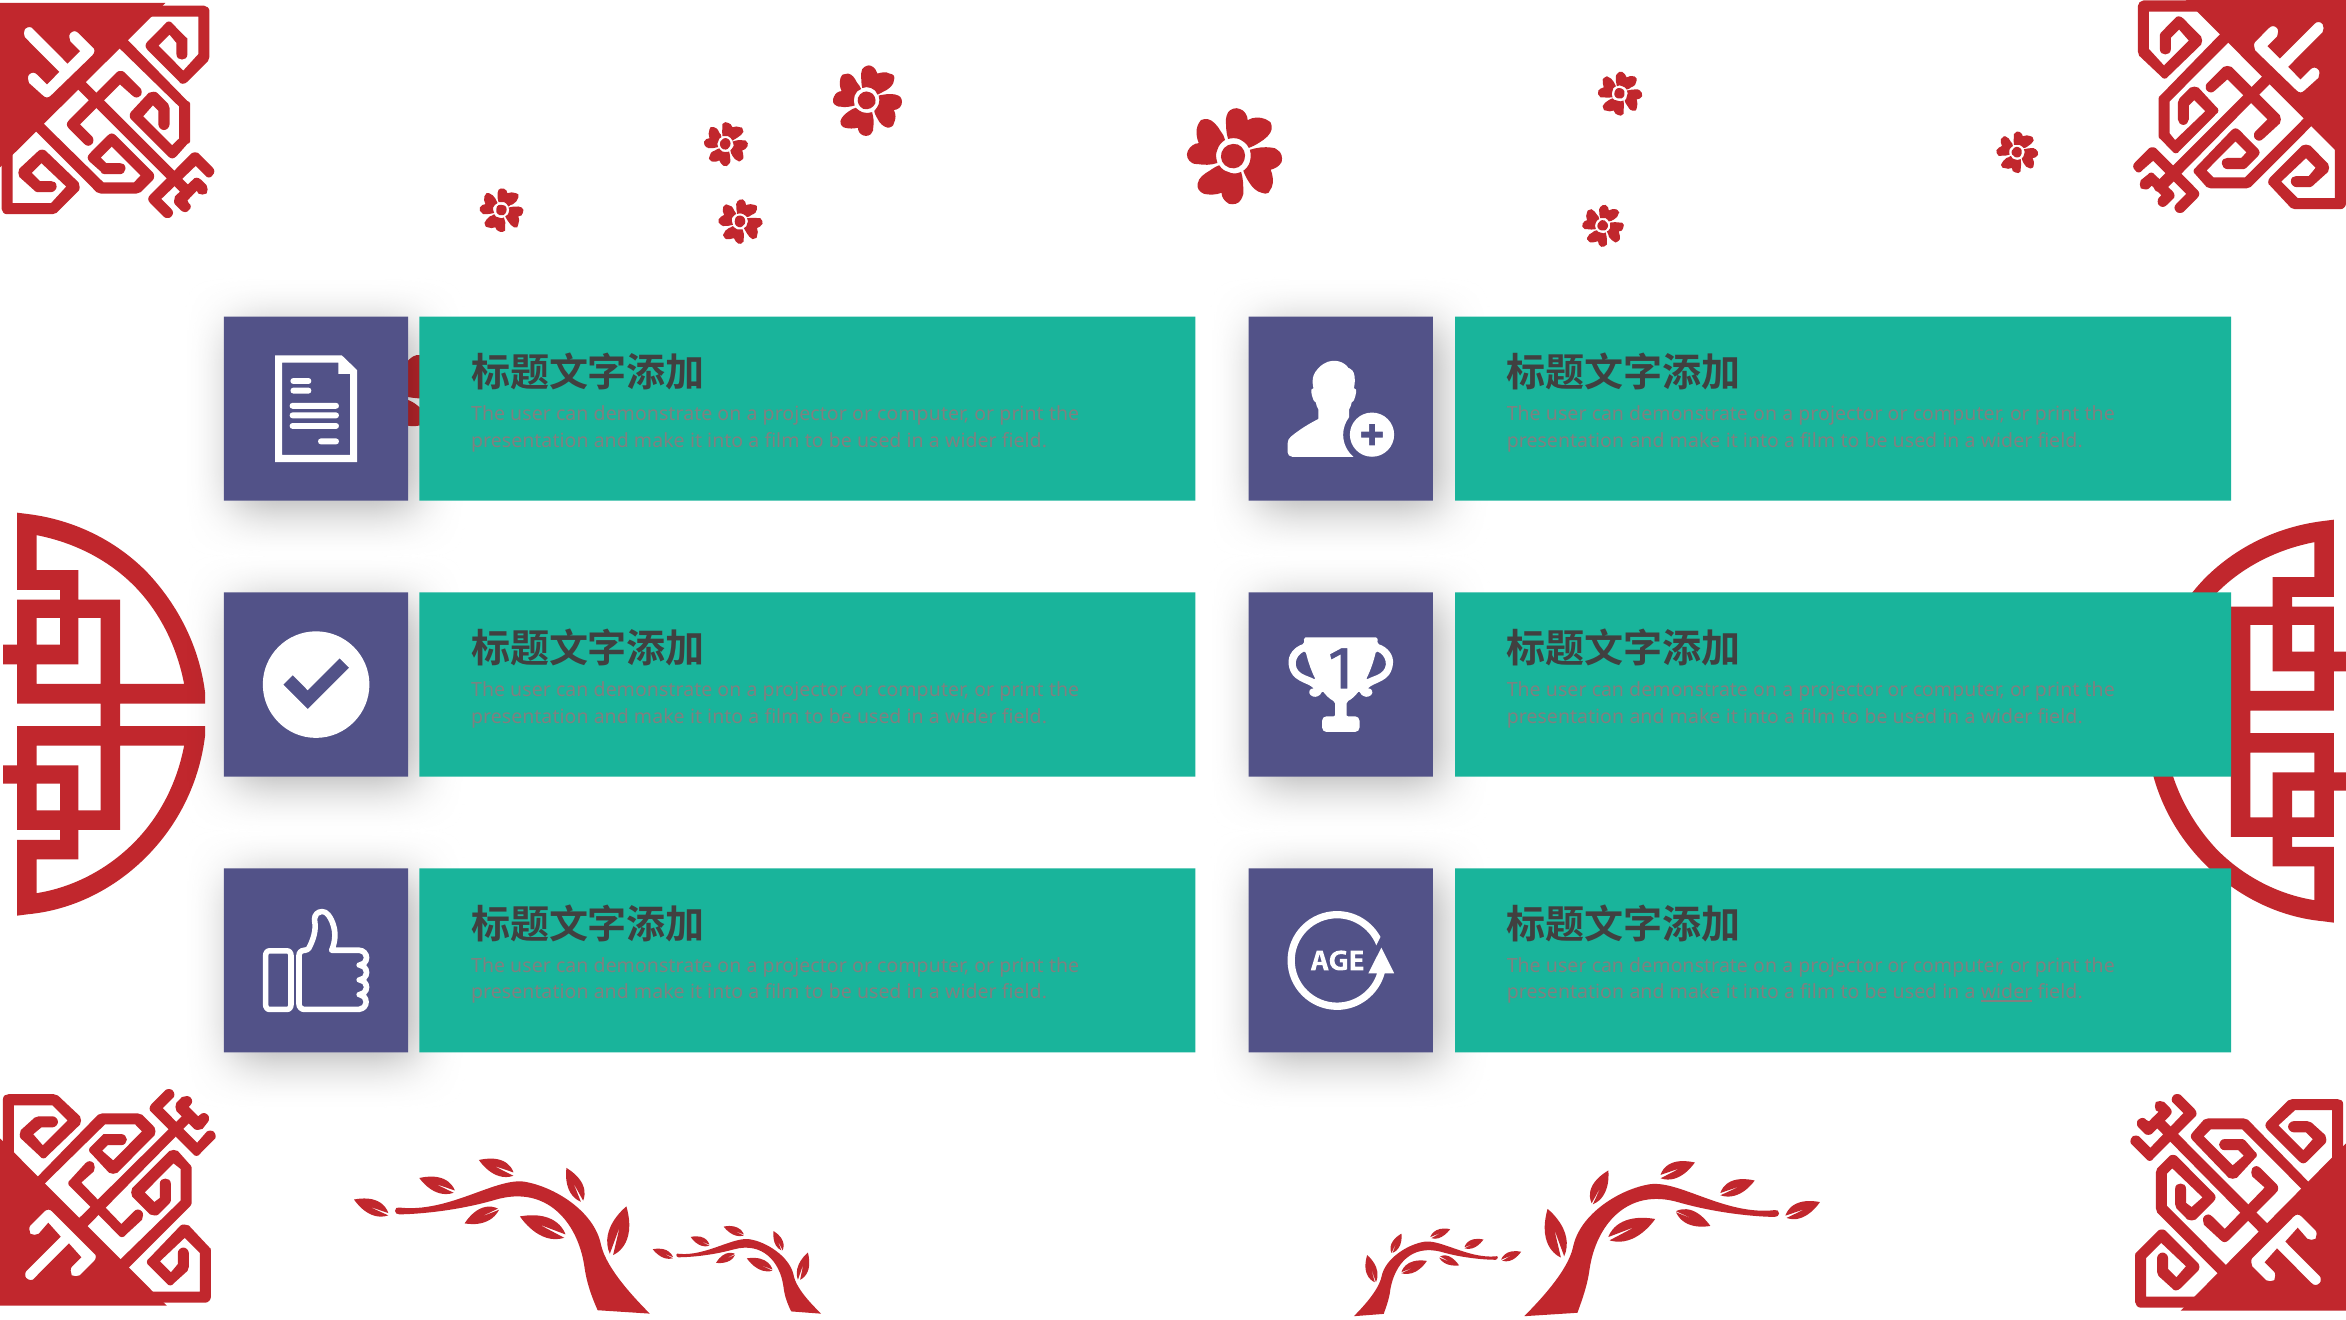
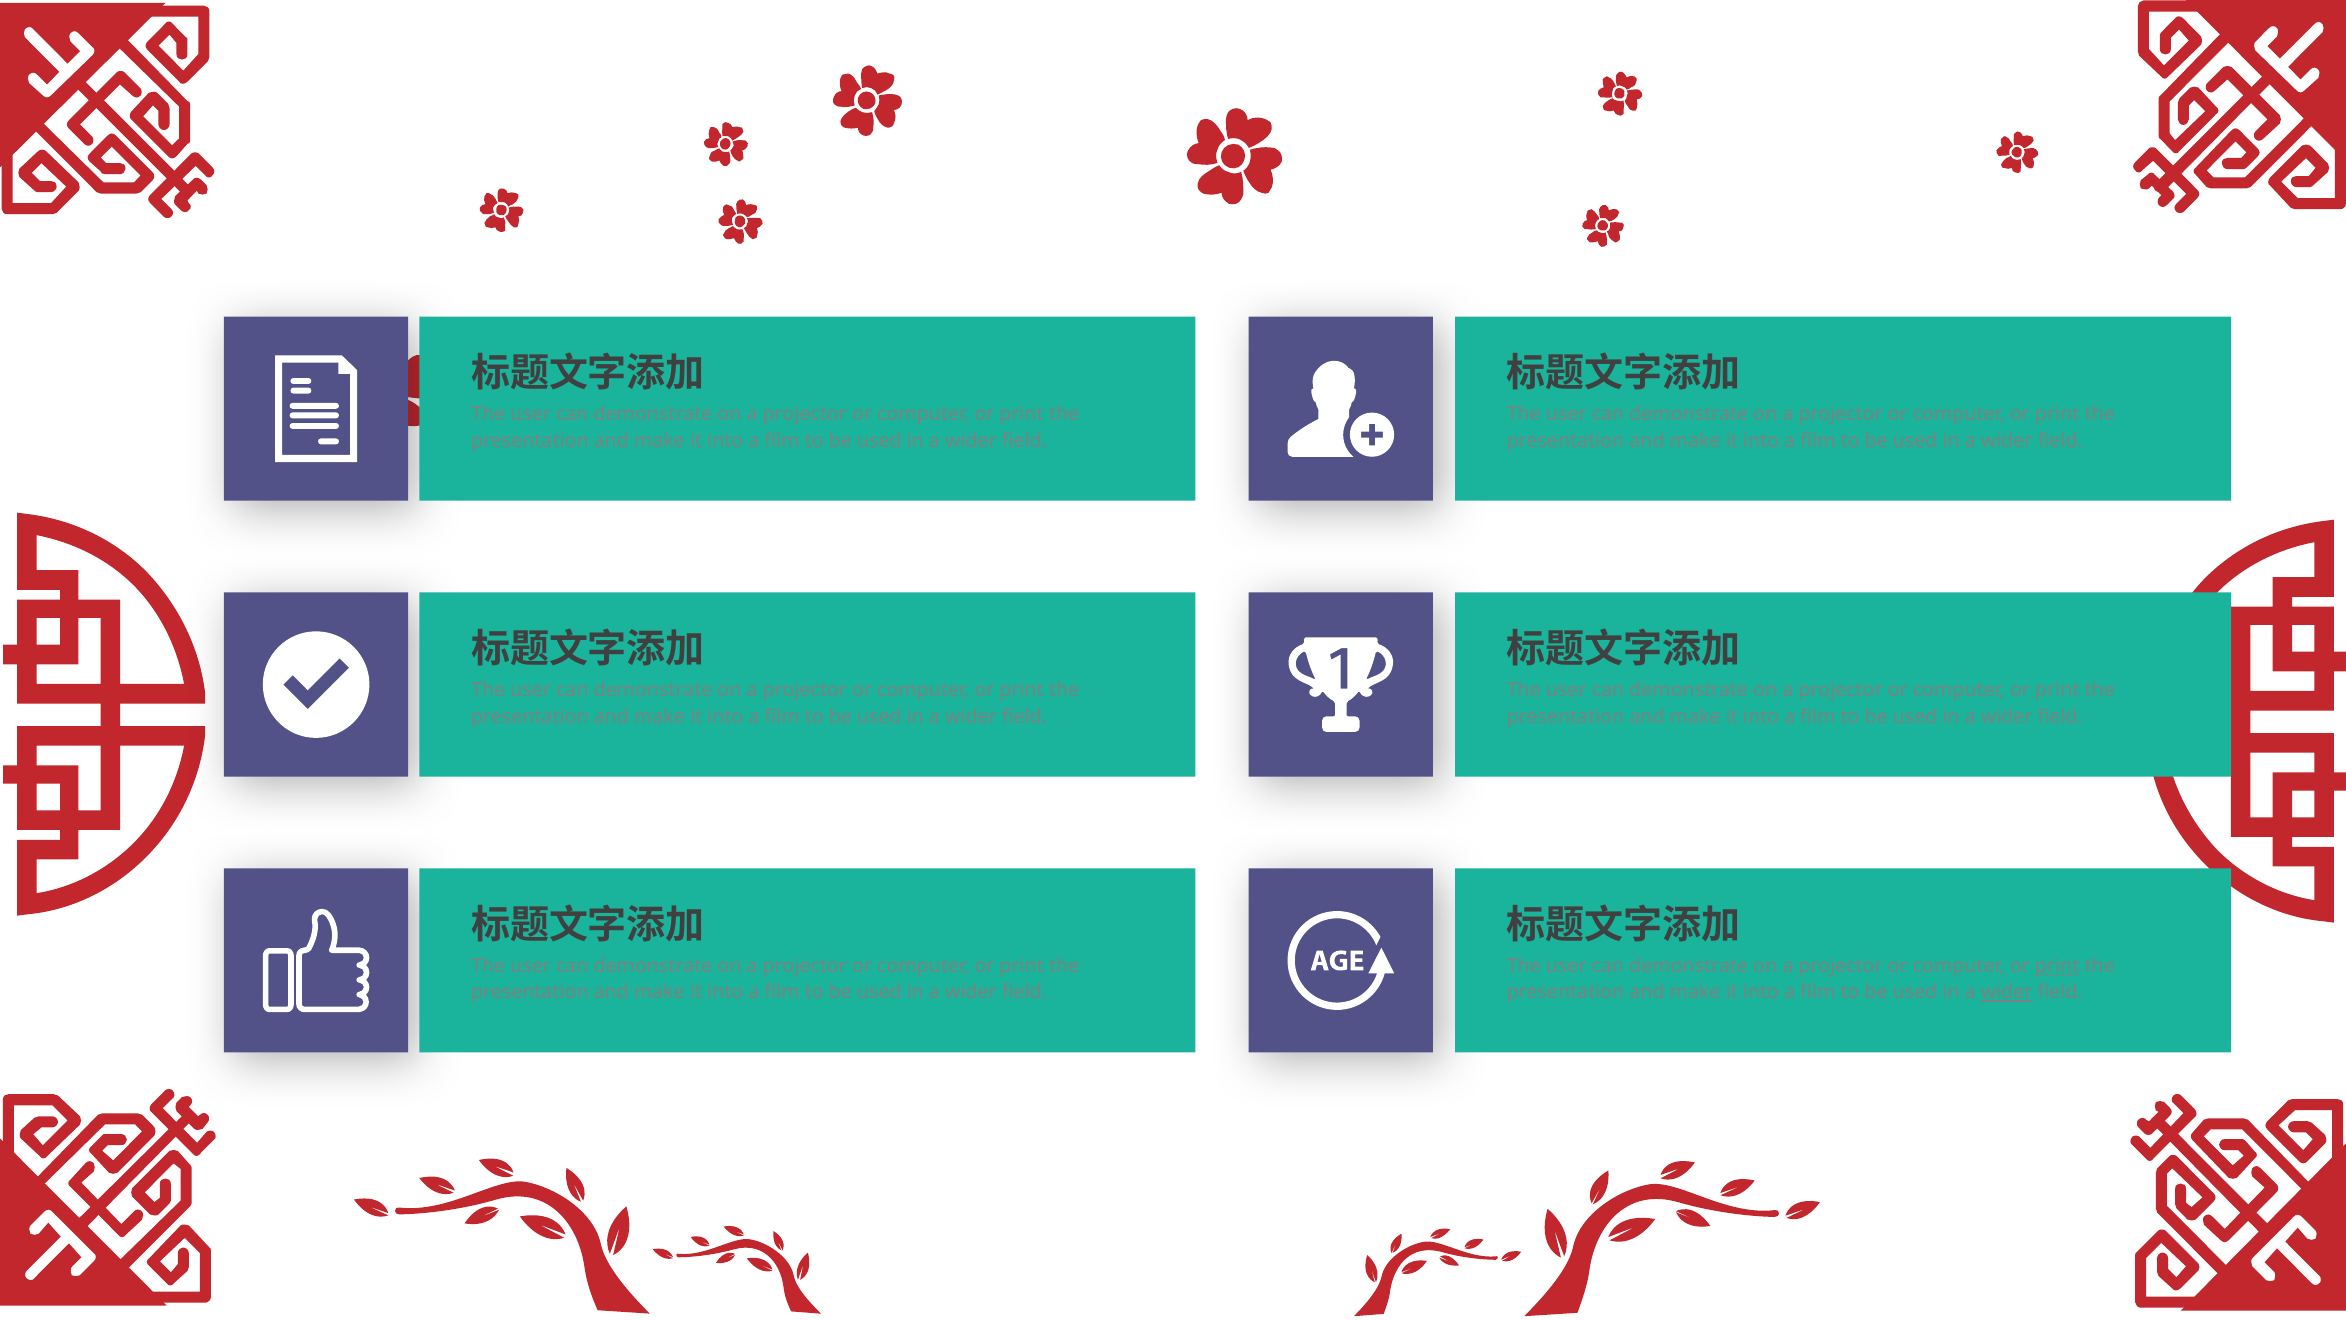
print at (2057, 966) underline: none -> present
